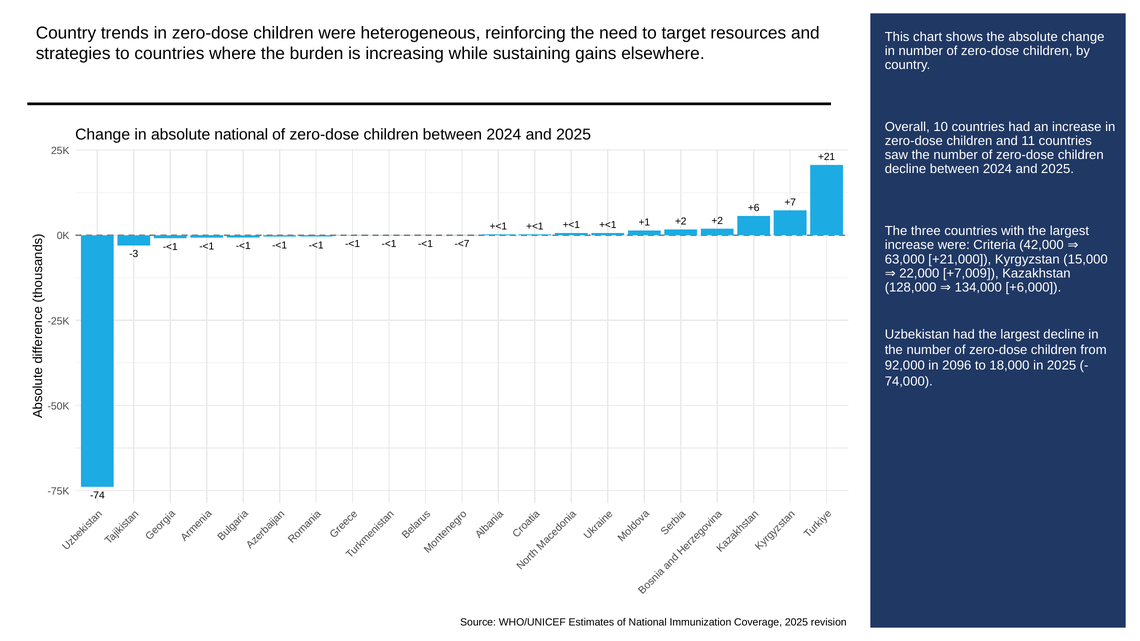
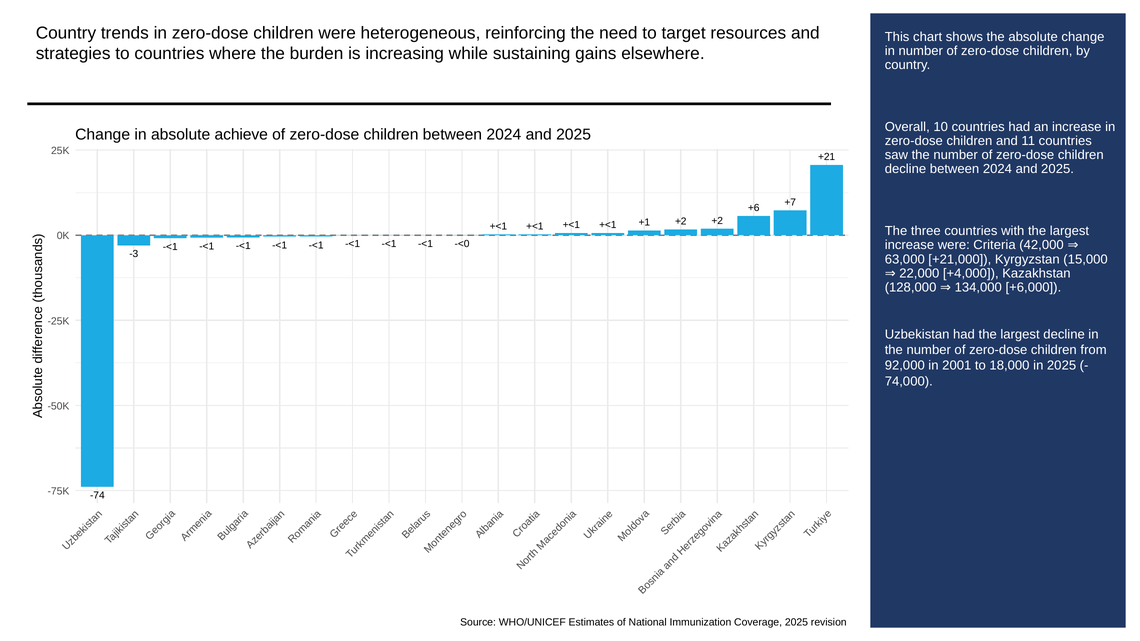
absolute national: national -> achieve
-<7: -<7 -> -<0
+7,009: +7,009 -> +4,000
2096: 2096 -> 2001
